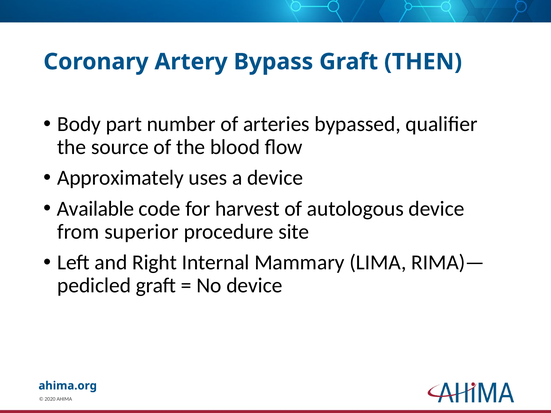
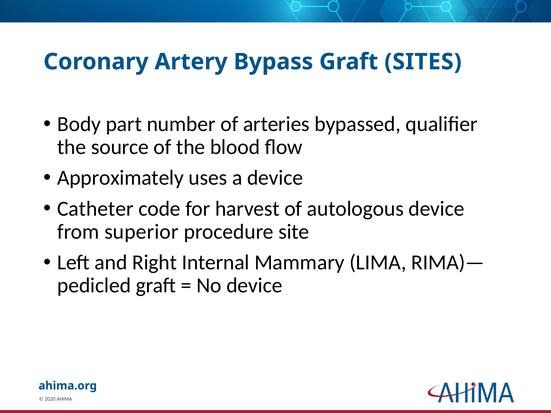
THEN: THEN -> SITES
Available: Available -> Catheter
